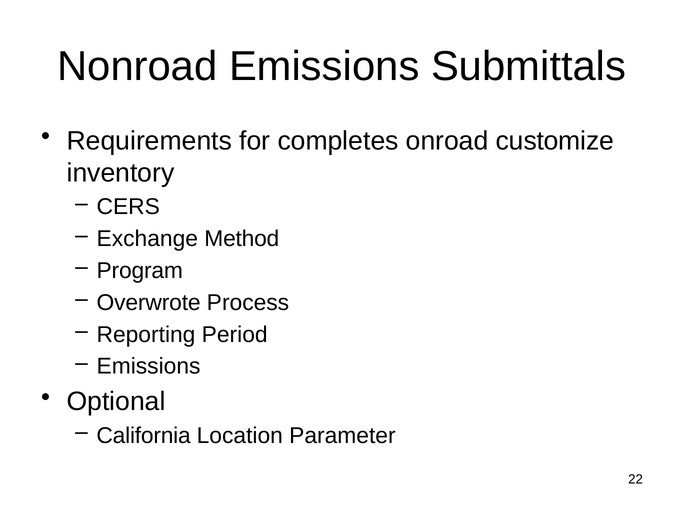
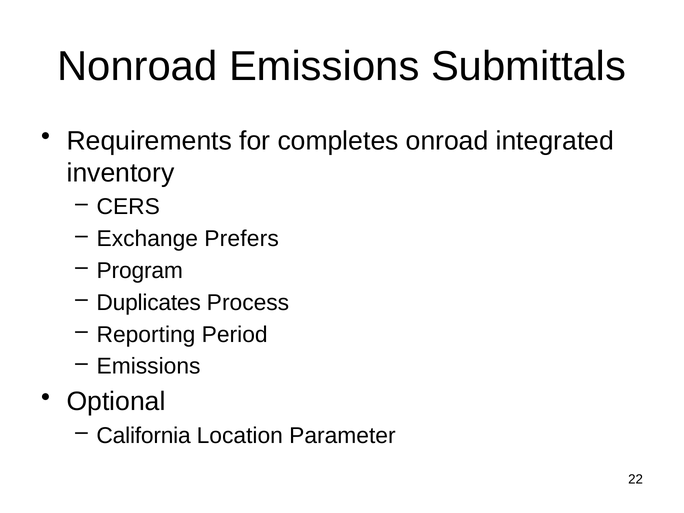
customize: customize -> integrated
Method: Method -> Prefers
Overwrote: Overwrote -> Duplicates
